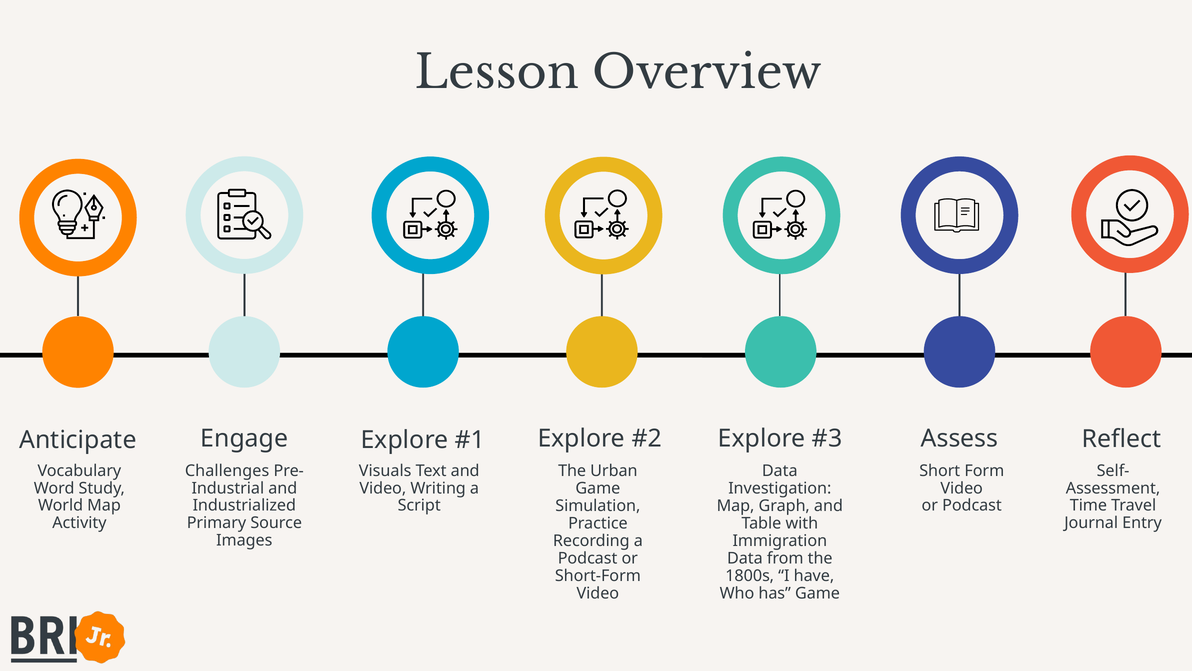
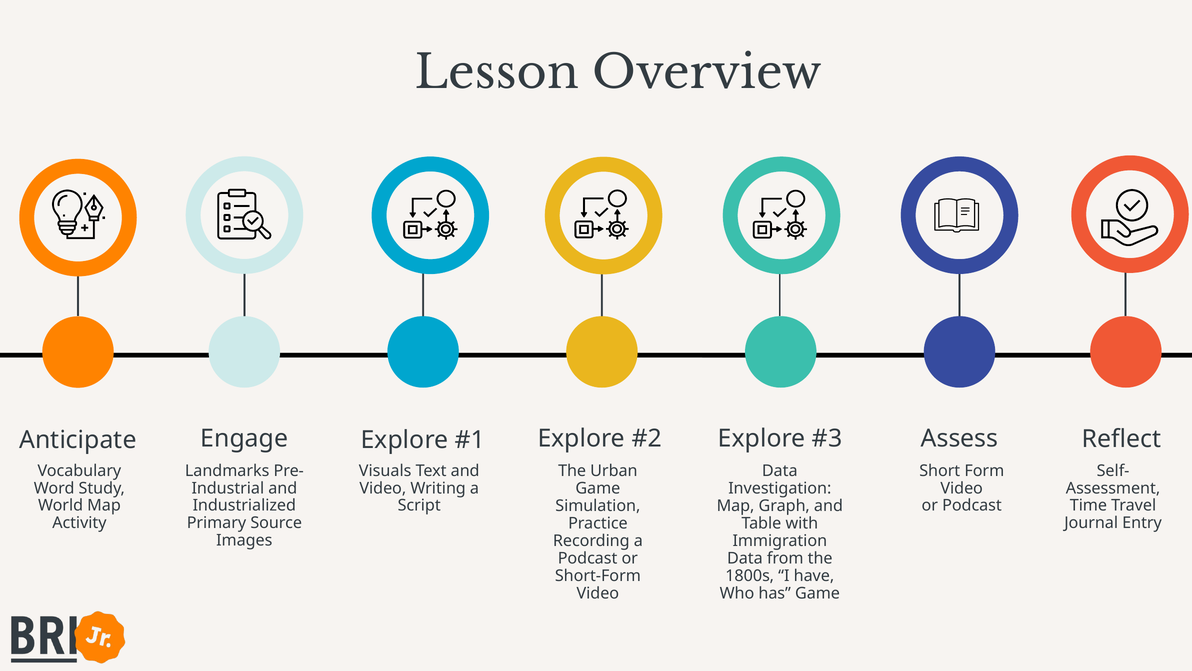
Challenges: Challenges -> Landmarks
